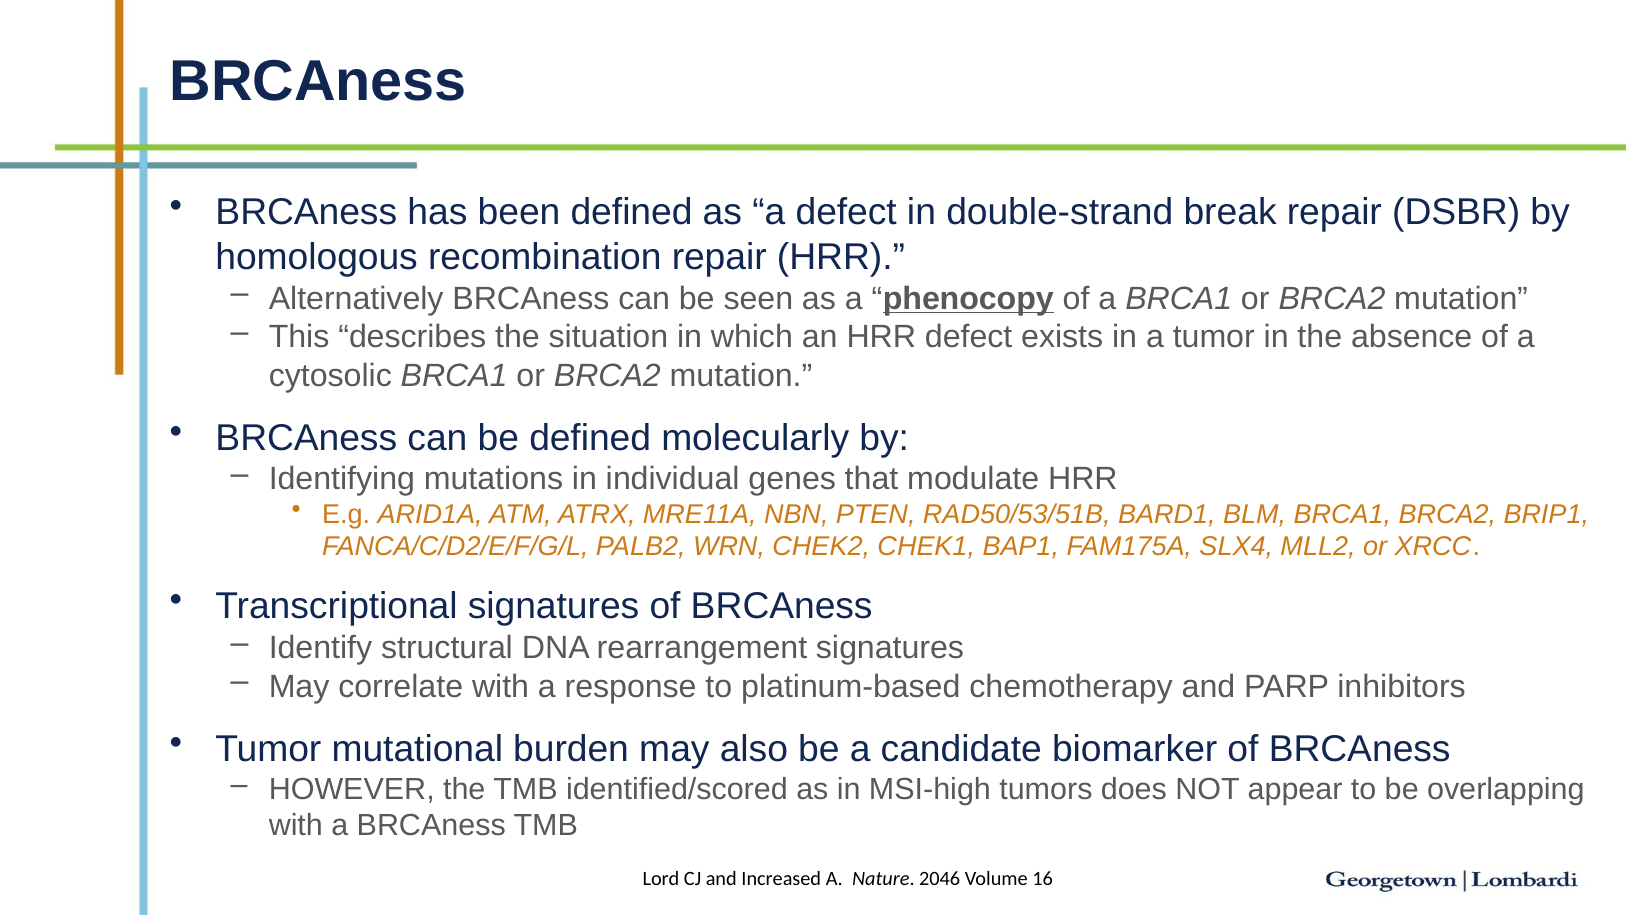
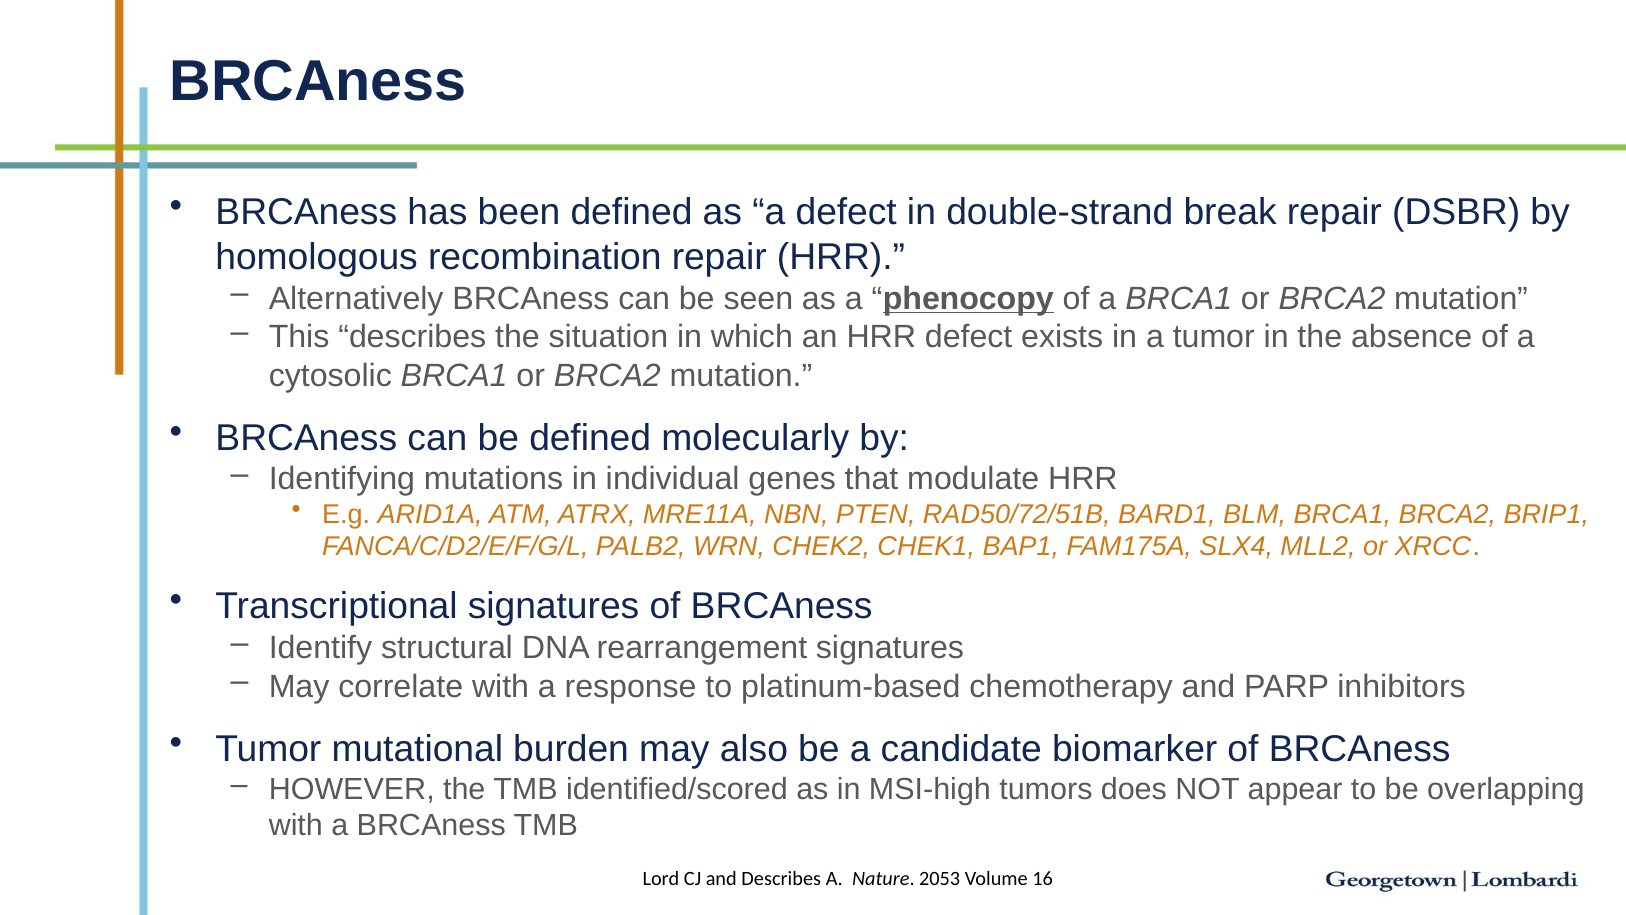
RAD50/53/51B: RAD50/53/51B -> RAD50/72/51B
and Increased: Increased -> Describes
2046: 2046 -> 2053
